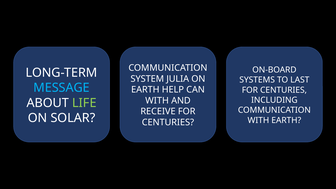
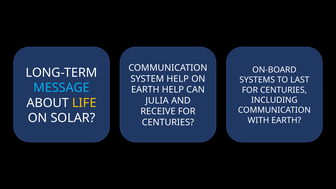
SYSTEM JULIA: JULIA -> HELP
WITH at (157, 101): WITH -> JULIA
LIFE colour: light green -> yellow
